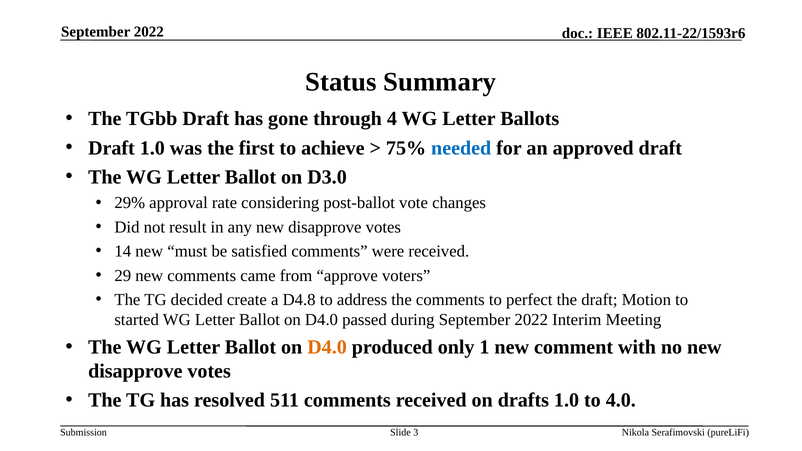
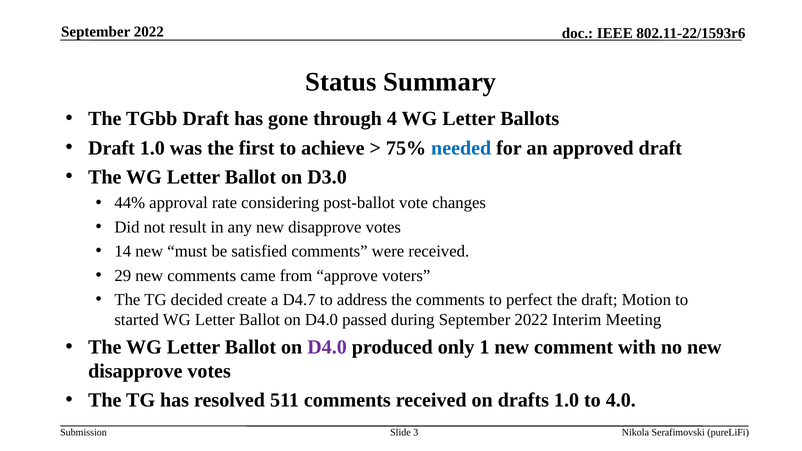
29%: 29% -> 44%
D4.8: D4.8 -> D4.7
D4.0 at (327, 347) colour: orange -> purple
